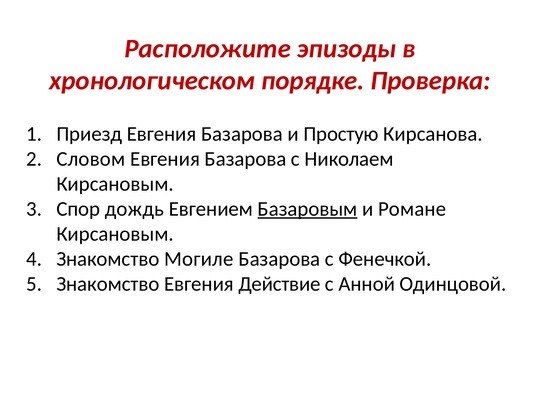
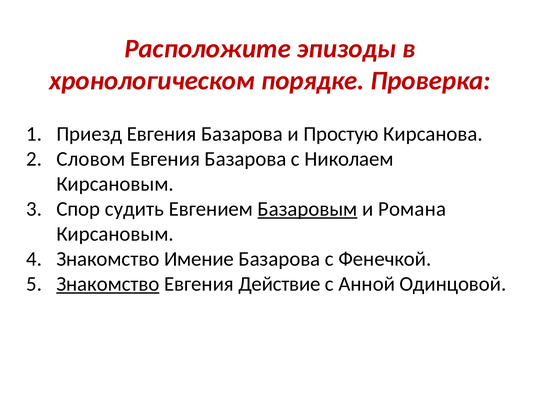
дождь: дождь -> судить
Романе: Романе -> Романа
Могиле: Могиле -> Имение
Знакомство at (108, 284) underline: none -> present
